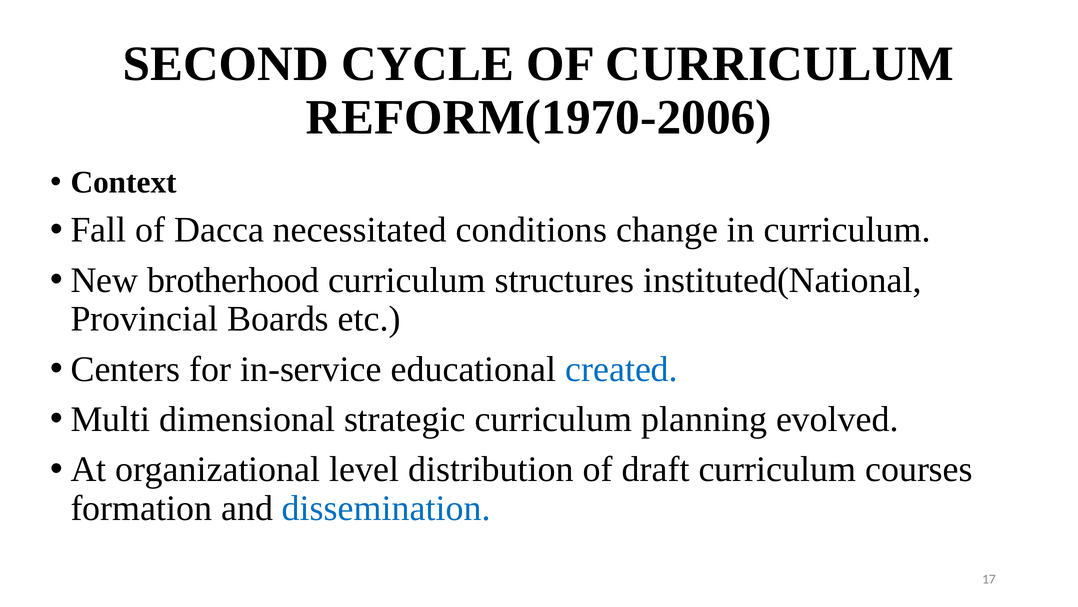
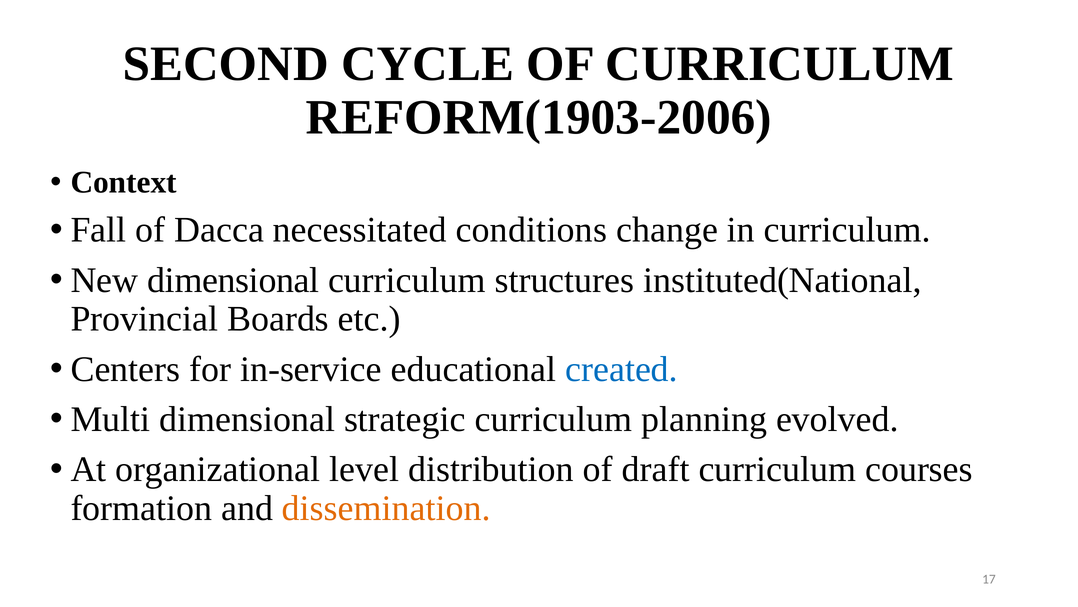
REFORM(1970-2006: REFORM(1970-2006 -> REFORM(1903-2006
New brotherhood: brotherhood -> dimensional
dissemination colour: blue -> orange
